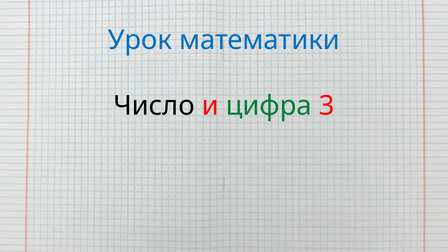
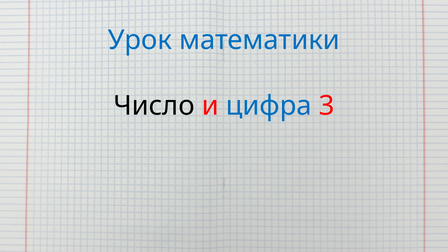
цифра colour: green -> blue
